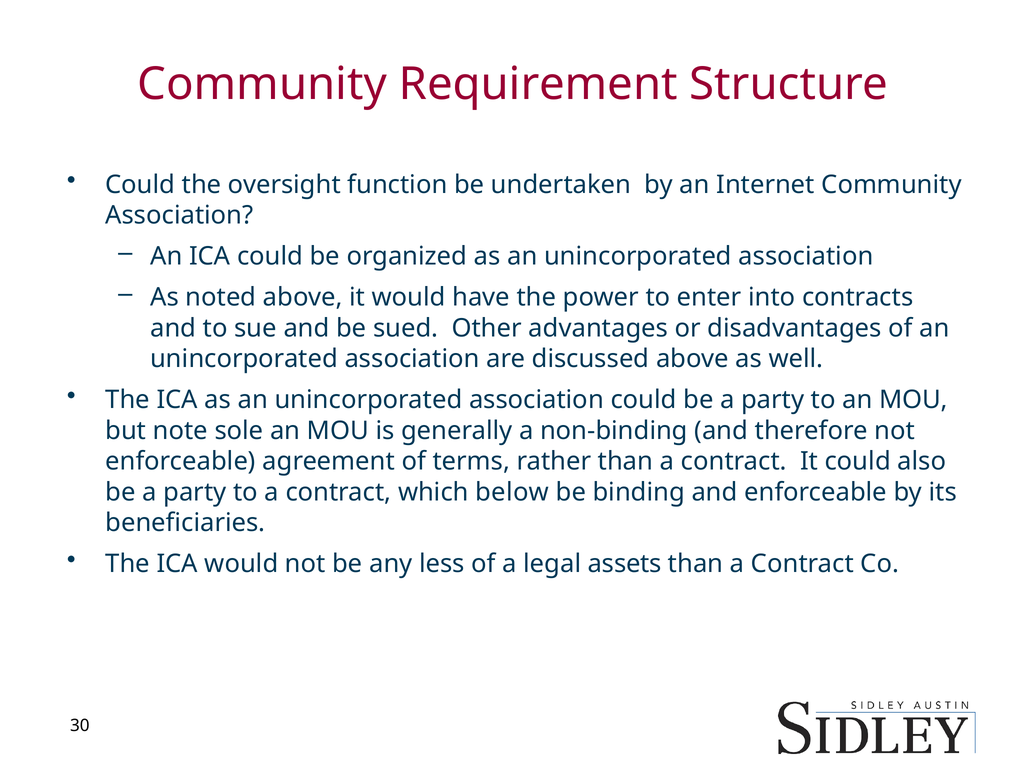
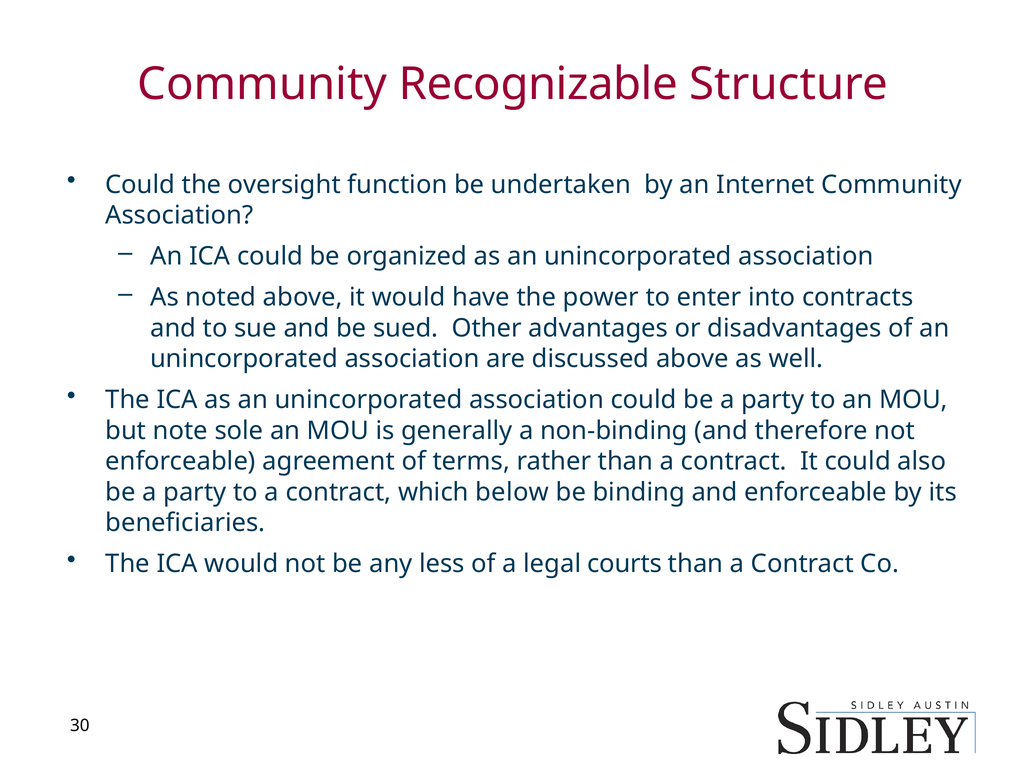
Requirement: Requirement -> Recognizable
assets: assets -> courts
